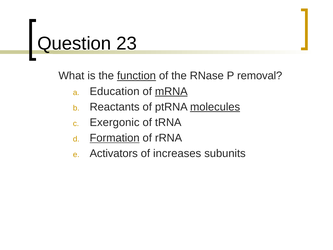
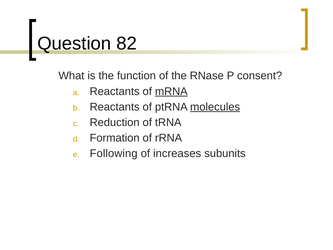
23: 23 -> 82
function underline: present -> none
removal: removal -> consent
Education at (115, 91): Education -> Reactants
Exergonic: Exergonic -> Reduction
Formation underline: present -> none
Activators: Activators -> Following
